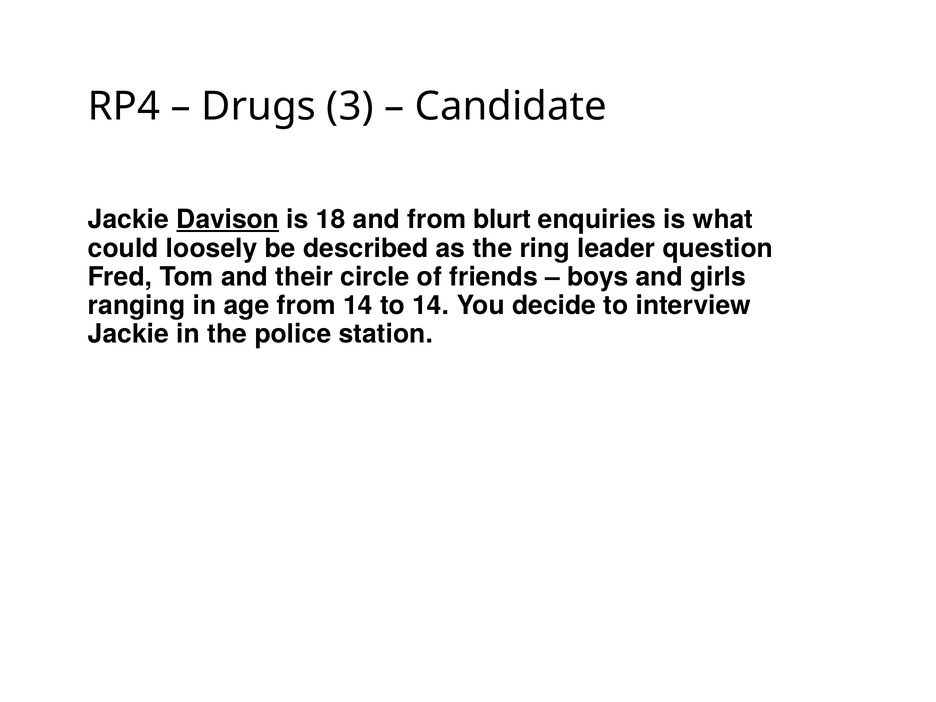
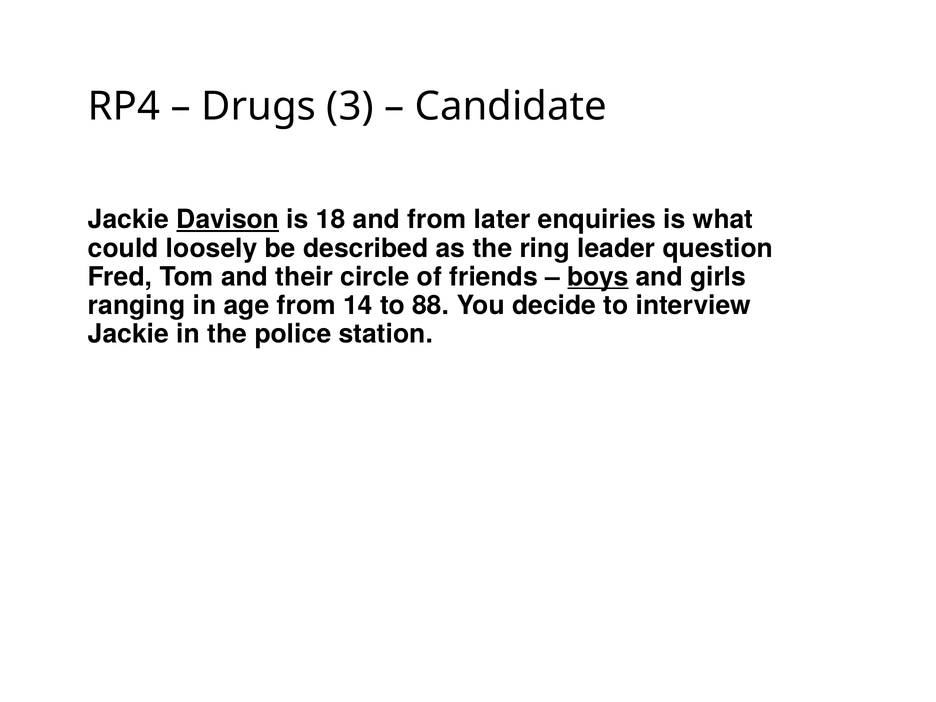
blurt: blurt -> later
boys underline: none -> present
to 14: 14 -> 88
